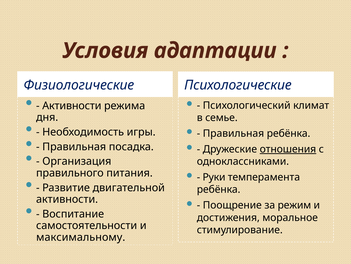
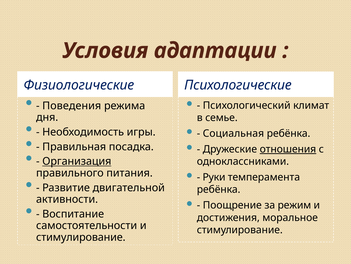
Активности at (72, 105): Активности -> Поведения
Правильная at (233, 133): Правильная -> Социальная
Организация underline: none -> present
максимальному at (81, 237): максимальному -> стимулирование
